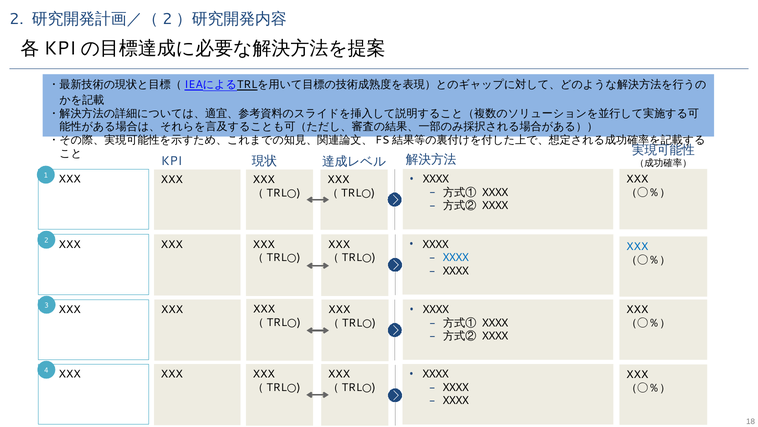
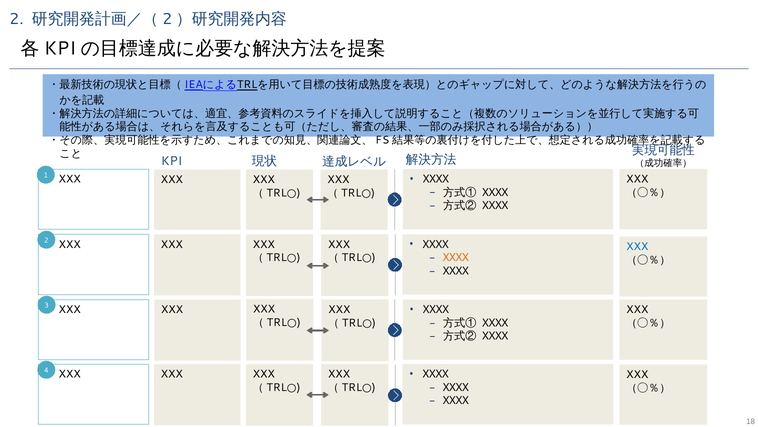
XXXX at (456, 257) colour: blue -> orange
